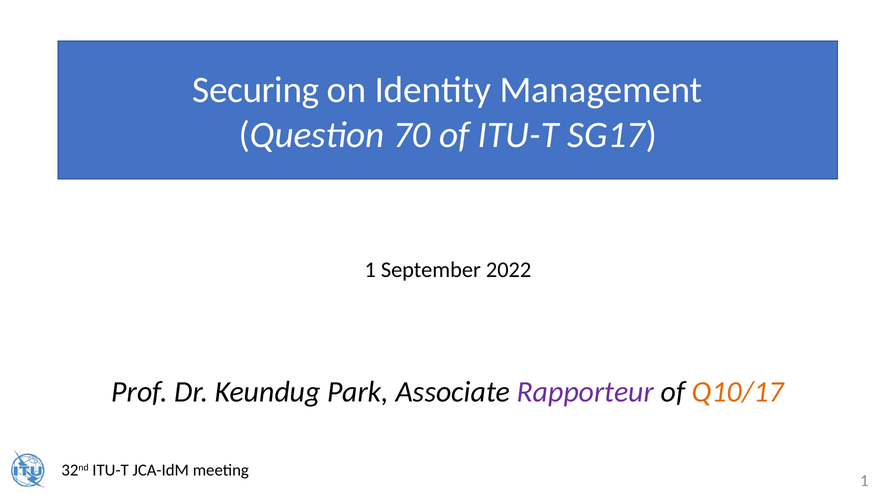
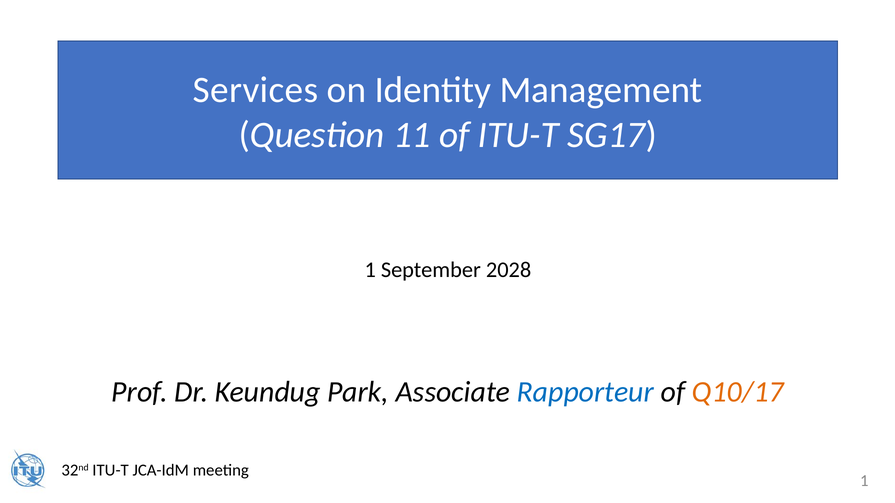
Securing: Securing -> Services
70: 70 -> 11
2022: 2022 -> 2028
Rapporteur colour: purple -> blue
